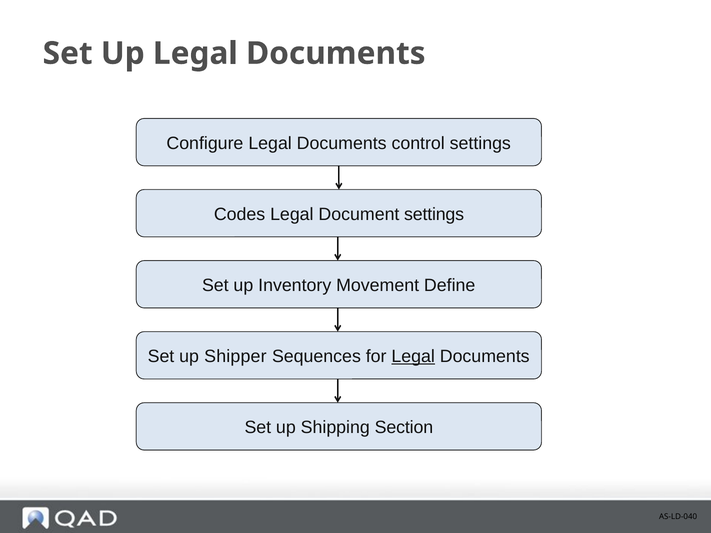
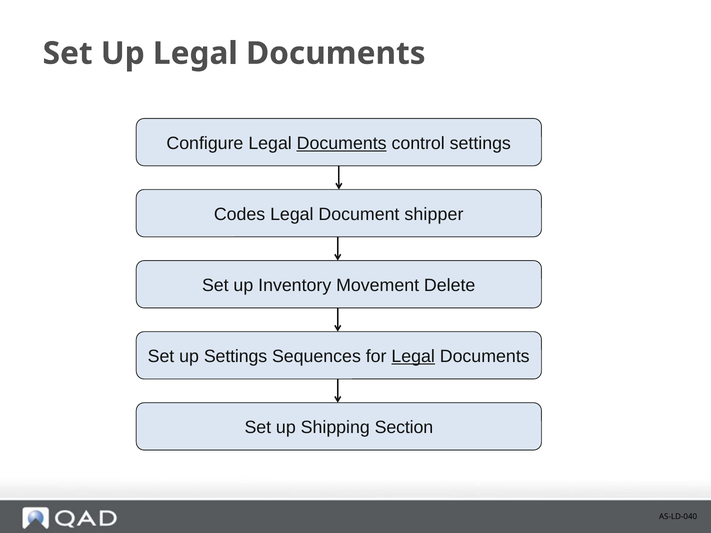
Documents at (342, 143) underline: none -> present
Document settings: settings -> shipper
Define: Define -> Delete
up Shipper: Shipper -> Settings
